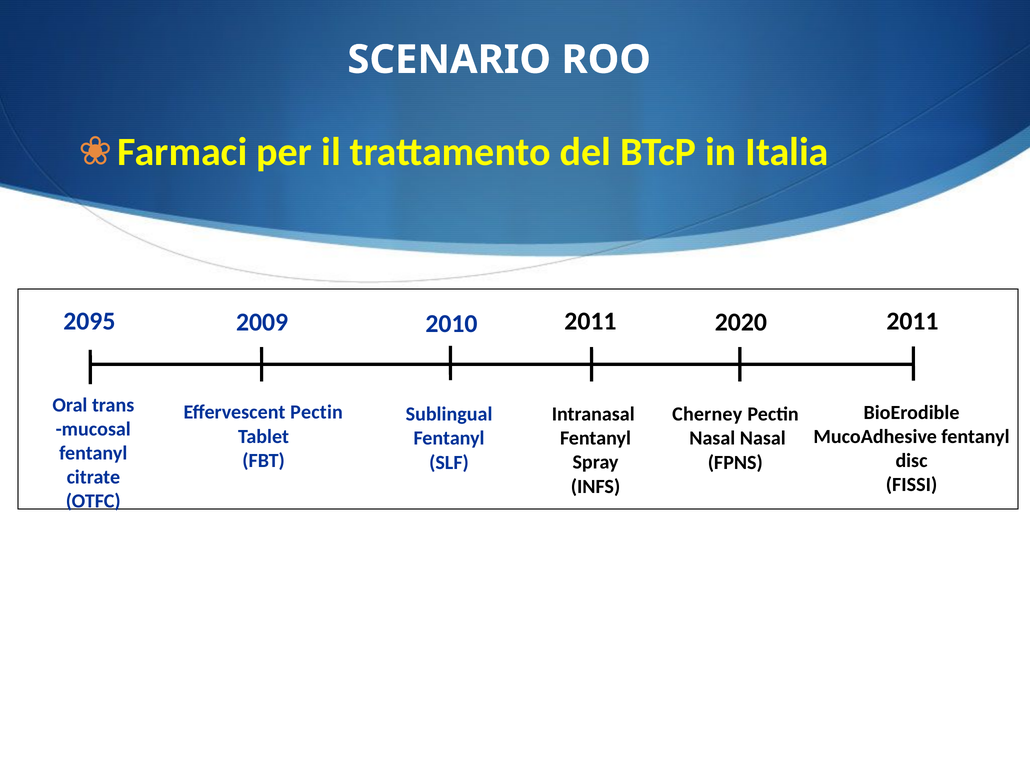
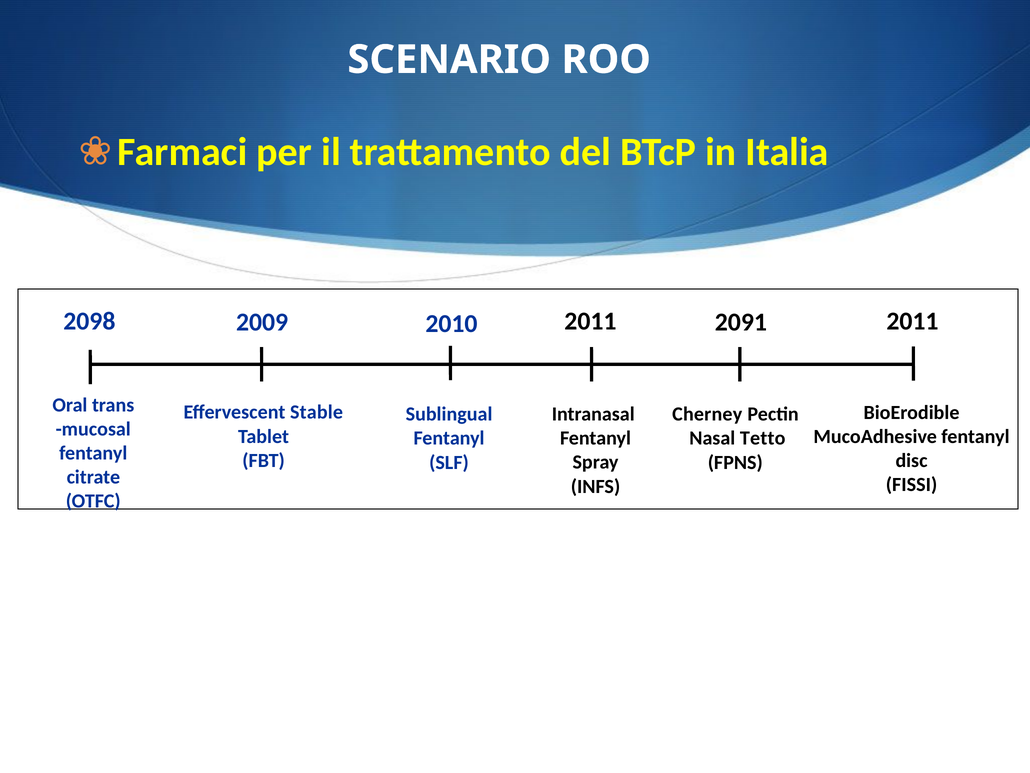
2095: 2095 -> 2098
2020: 2020 -> 2091
Effervescent Pectin: Pectin -> Stable
Nasal Nasal: Nasal -> Tetto
